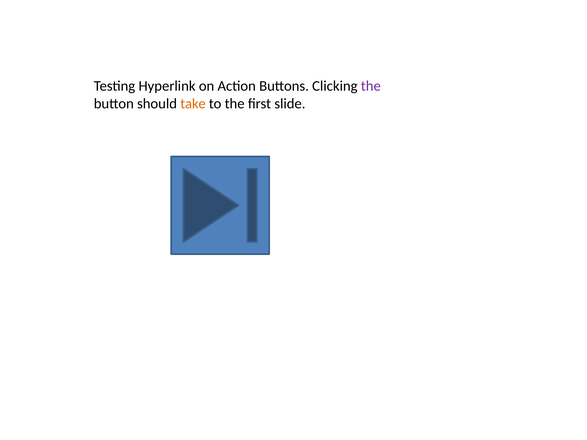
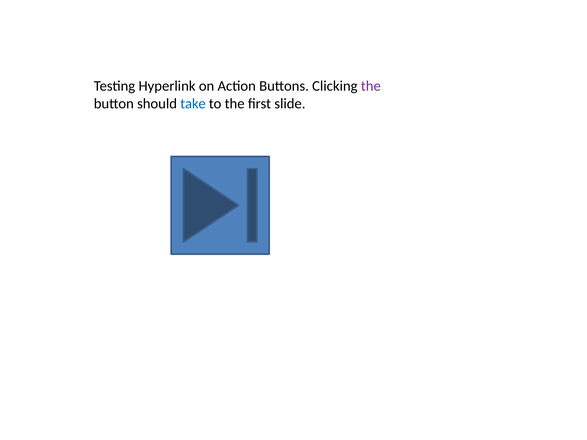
take colour: orange -> blue
